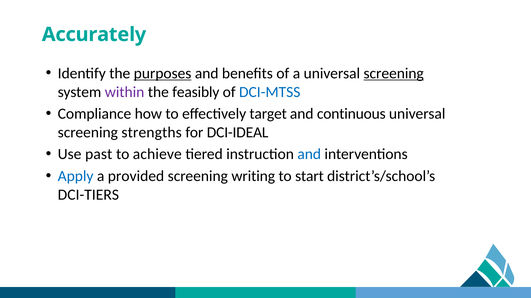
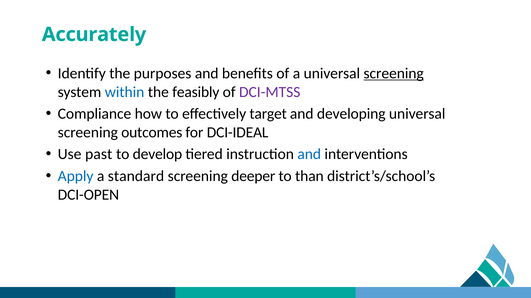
purposes underline: present -> none
within colour: purple -> blue
DCI-MTSS colour: blue -> purple
continuous: continuous -> developing
strengths: strengths -> outcomes
achieve: achieve -> develop
provided: provided -> standard
writing: writing -> deeper
start: start -> than
DCI-TIERS: DCI-TIERS -> DCI-OPEN
